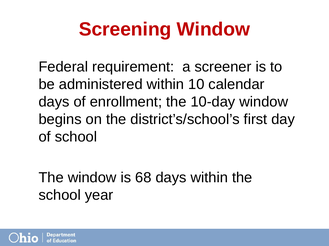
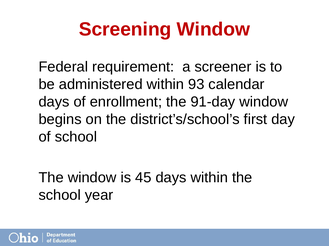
10: 10 -> 93
10-day: 10-day -> 91-day
68: 68 -> 45
